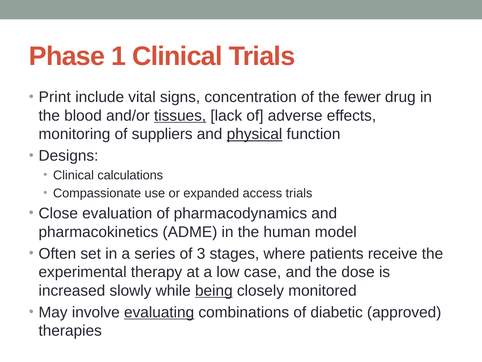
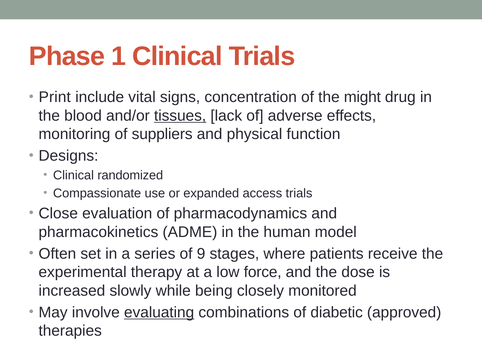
fewer: fewer -> might
physical underline: present -> none
calculations: calculations -> randomized
3: 3 -> 9
case: case -> force
being underline: present -> none
